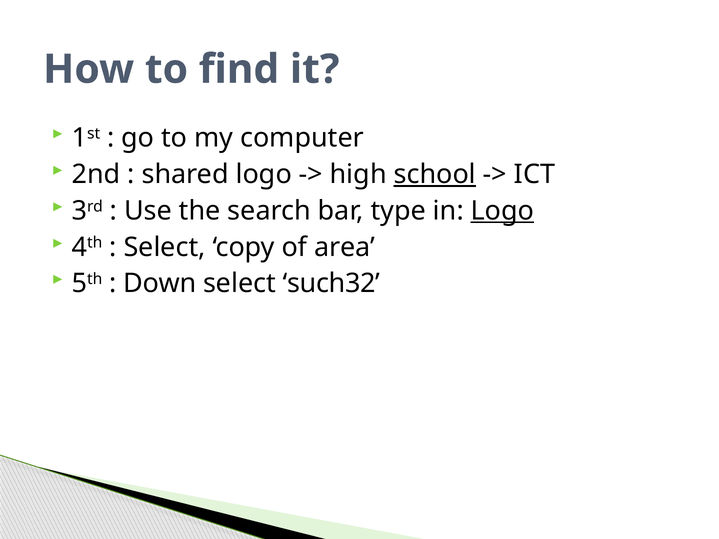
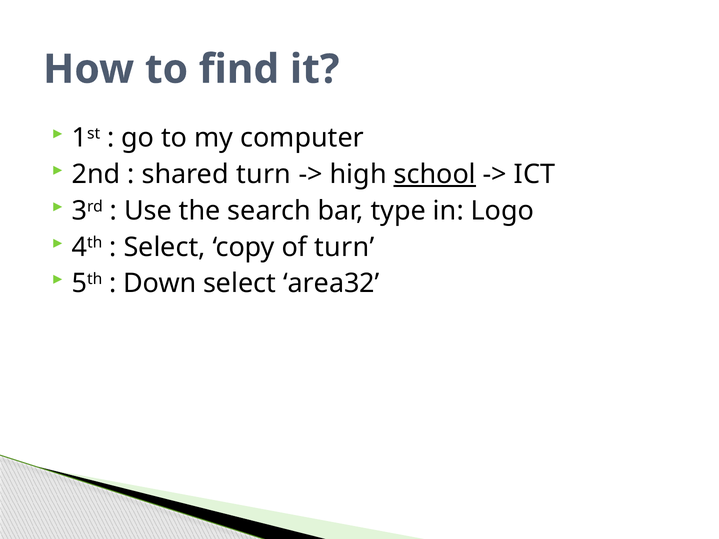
shared logo: logo -> turn
Logo at (502, 211) underline: present -> none
of area: area -> turn
such32: such32 -> area32
